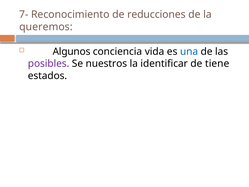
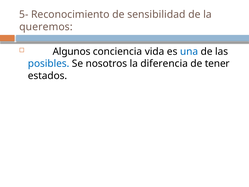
7-: 7- -> 5-
reducciones: reducciones -> sensibilidad
posibles colour: purple -> blue
nuestros: nuestros -> nosotros
identificar: identificar -> diferencia
tiene: tiene -> tener
